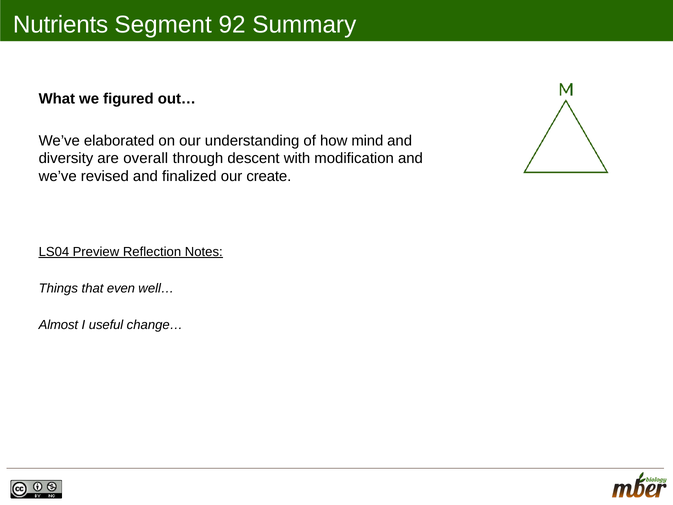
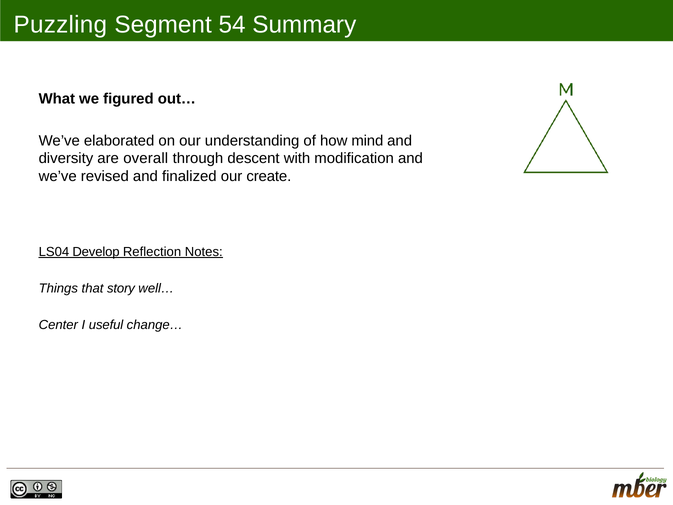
Nutrients: Nutrients -> Puzzling
92: 92 -> 54
Preview: Preview -> Develop
even: even -> story
Almost: Almost -> Center
